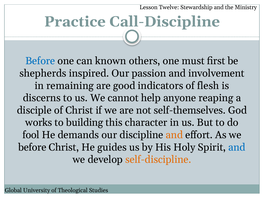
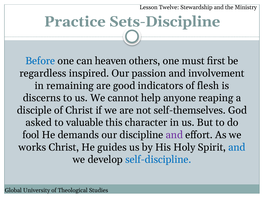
Call-Discipline: Call-Discipline -> Sets-Discipline
known: known -> heaven
shepherds: shepherds -> regardless
works: works -> asked
building: building -> valuable
and at (174, 135) colour: orange -> purple
before at (32, 147): before -> works
self-discipline colour: orange -> blue
